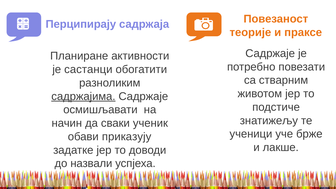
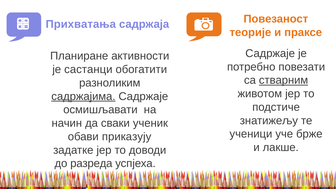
Перципирају: Перципирају -> Прихватања
стварним underline: none -> present
назвали: назвали -> разреда
